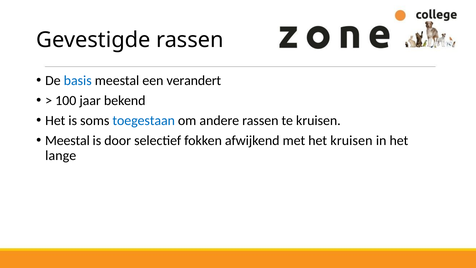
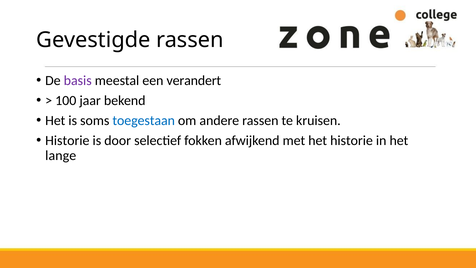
basis colour: blue -> purple
Meestal at (67, 140): Meestal -> Historie
het kruisen: kruisen -> historie
